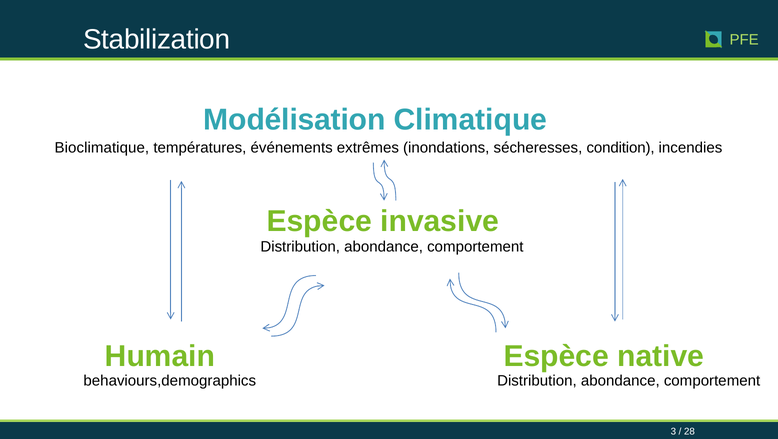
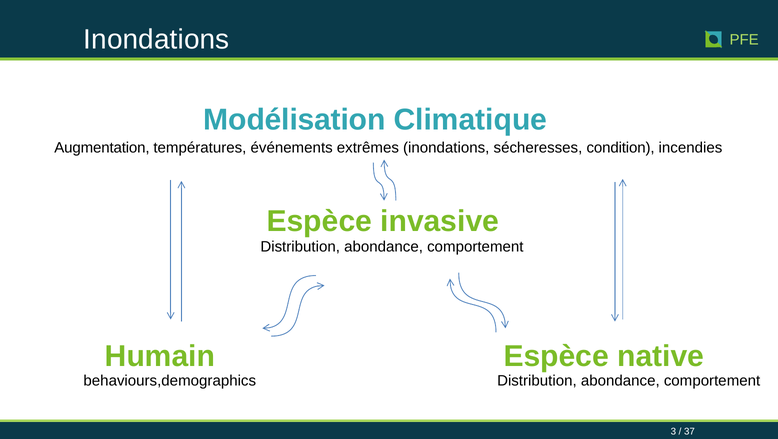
Stabilization at (157, 39): Stabilization -> Inondations
Bioclimatique: Bioclimatique -> Augmentation
28: 28 -> 37
